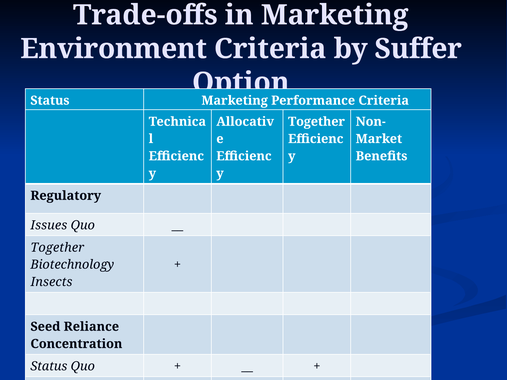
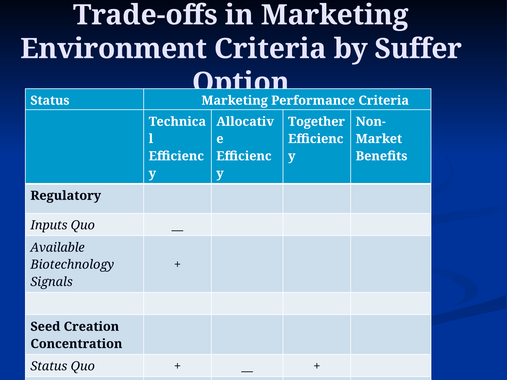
Issues: Issues -> Inputs
Together at (57, 248): Together -> Available
Insects: Insects -> Signals
Reliance: Reliance -> Creation
